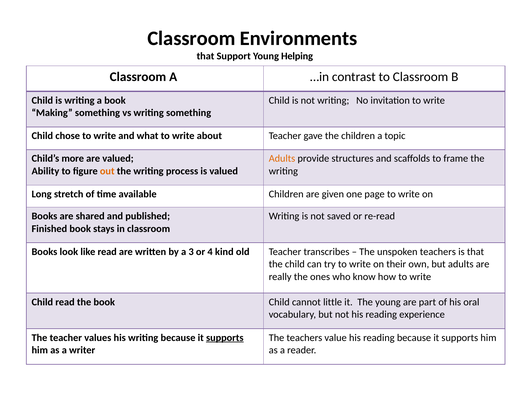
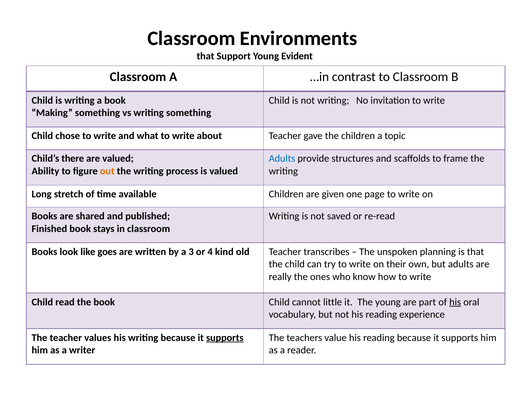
Helping: Helping -> Evident
more: more -> there
Adults at (282, 159) colour: orange -> blue
like read: read -> goes
unspoken teachers: teachers -> planning
his at (455, 302) underline: none -> present
